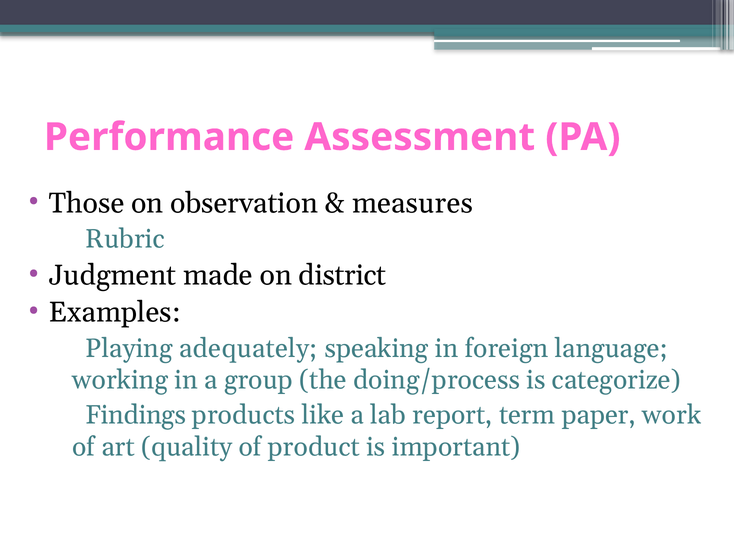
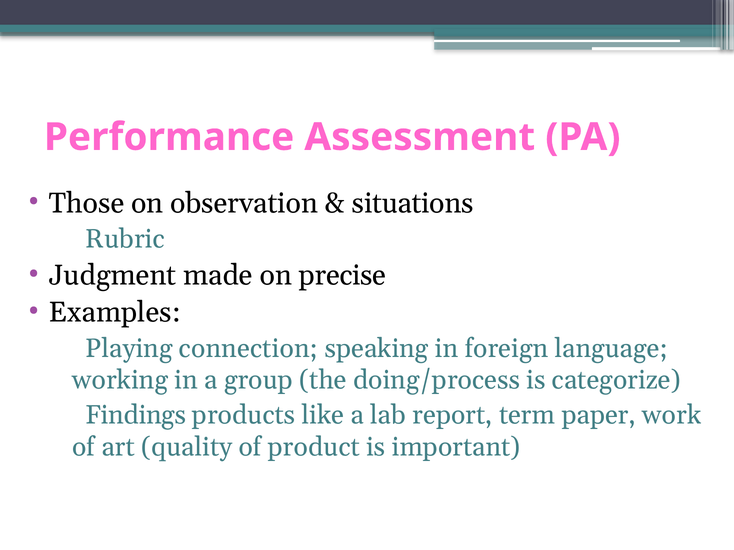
measures: measures -> situations
district: district -> precise
adequately: adequately -> connection
